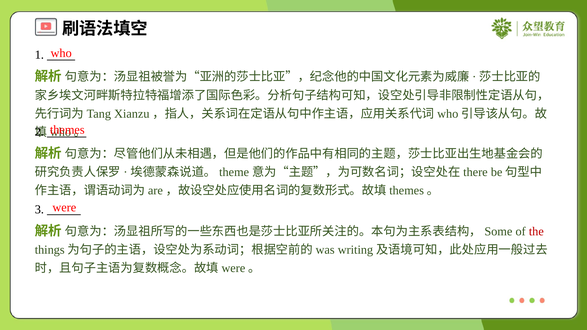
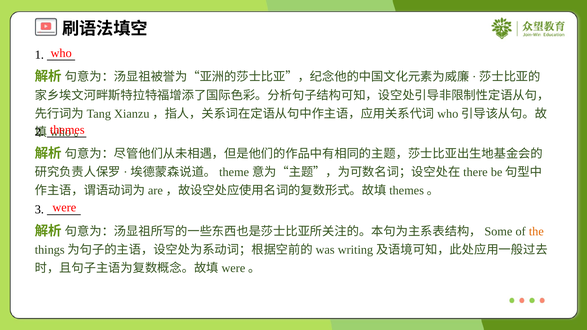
the colour: red -> orange
